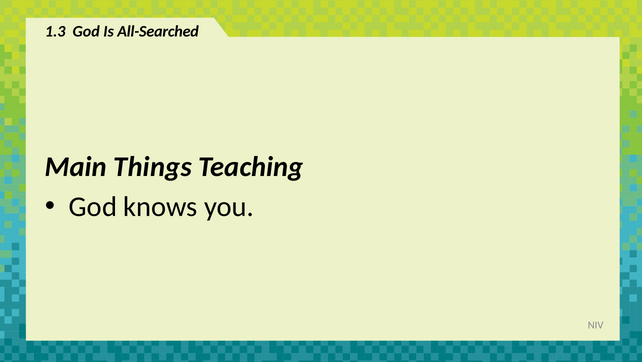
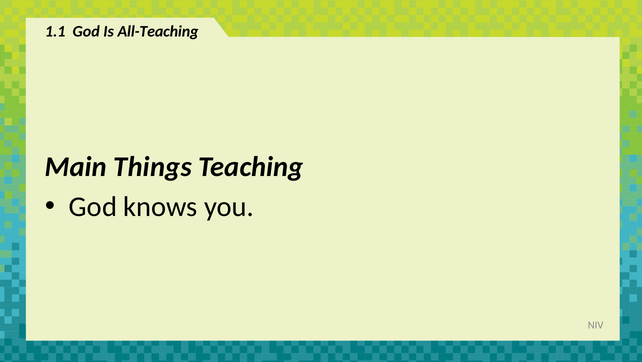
1.3: 1.3 -> 1.1
All-Searched: All-Searched -> All-Teaching
